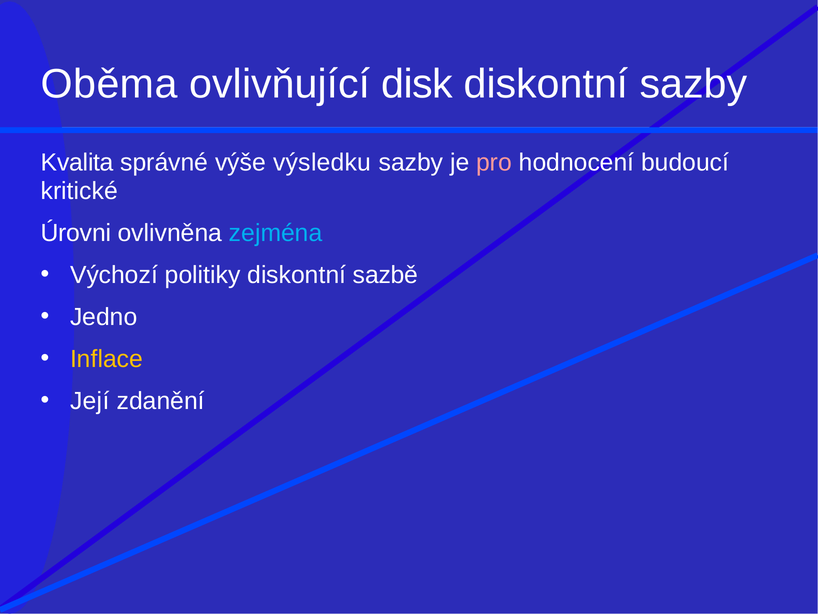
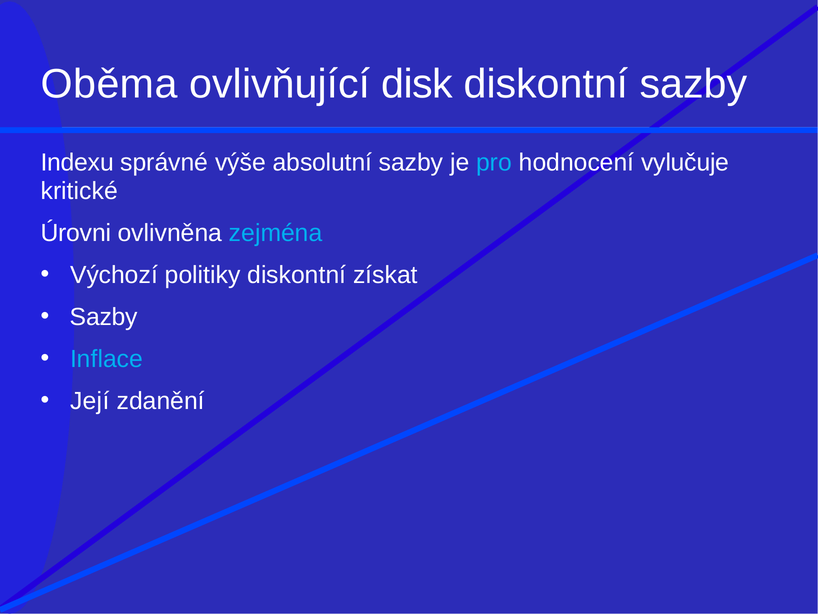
Kvalita: Kvalita -> Indexu
výsledku: výsledku -> absolutní
pro colour: pink -> light blue
budoucí: budoucí -> vylučuje
sazbě: sazbě -> získat
Jedno at (104, 317): Jedno -> Sazby
Inflace colour: yellow -> light blue
